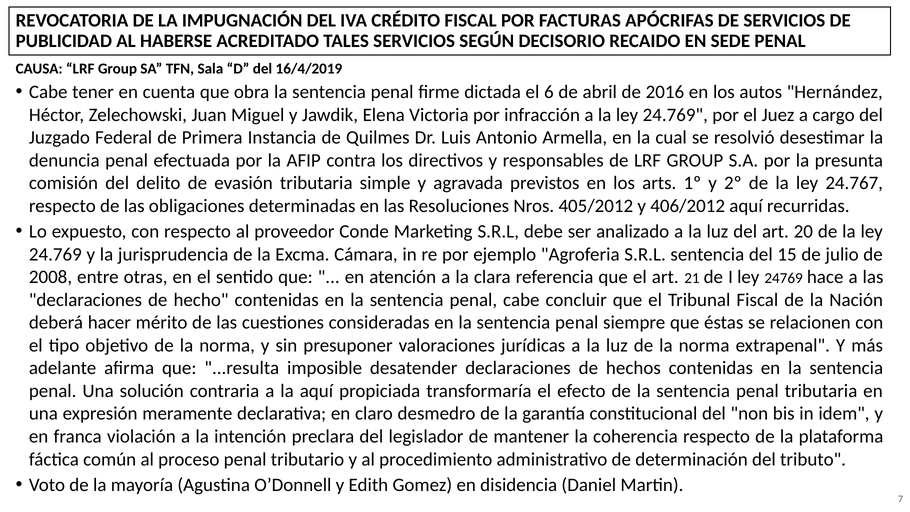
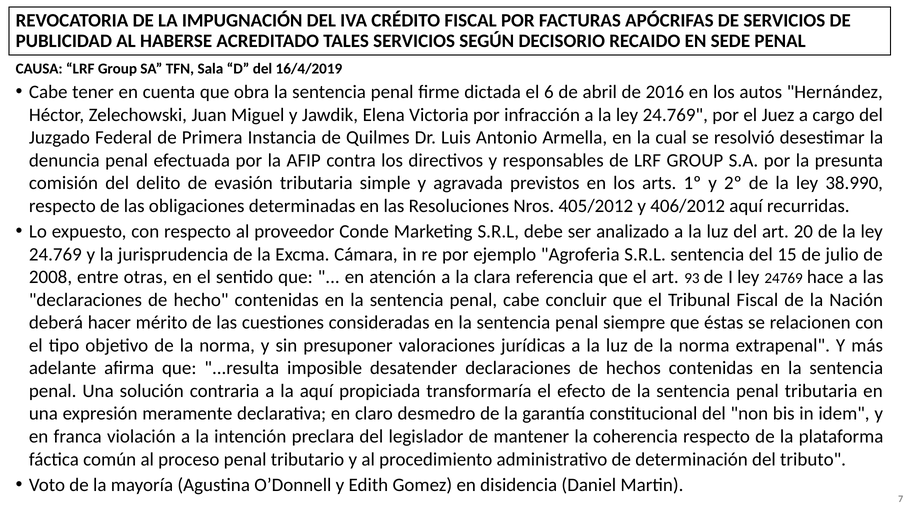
24.767: 24.767 -> 38.990
21: 21 -> 93
